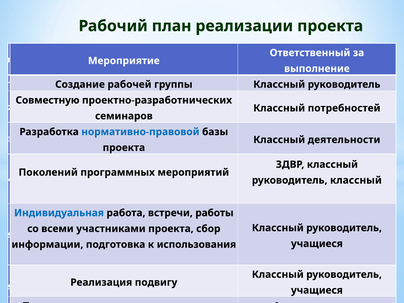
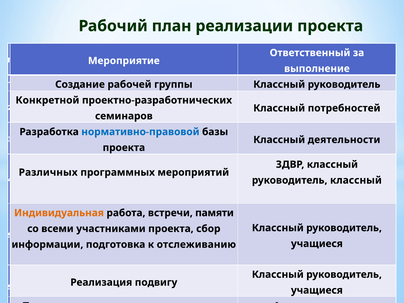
Совместную: Совместную -> Конкретной
Поколений: Поколений -> Различных
Индивидуальная colour: blue -> orange
работы: работы -> памяти
использования: использования -> отслеживанию
